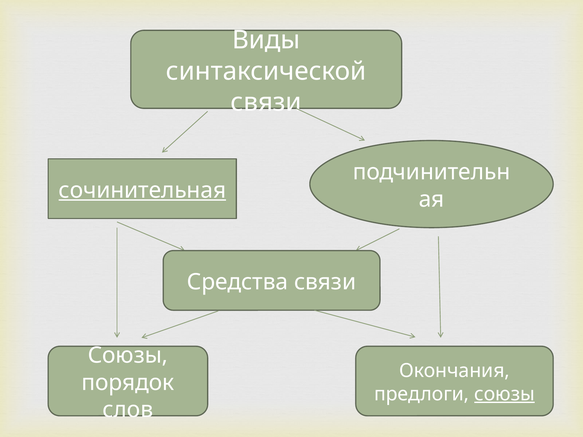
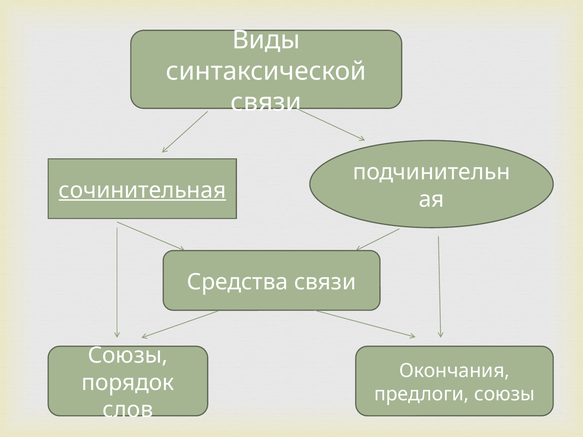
союзы at (505, 394) underline: present -> none
